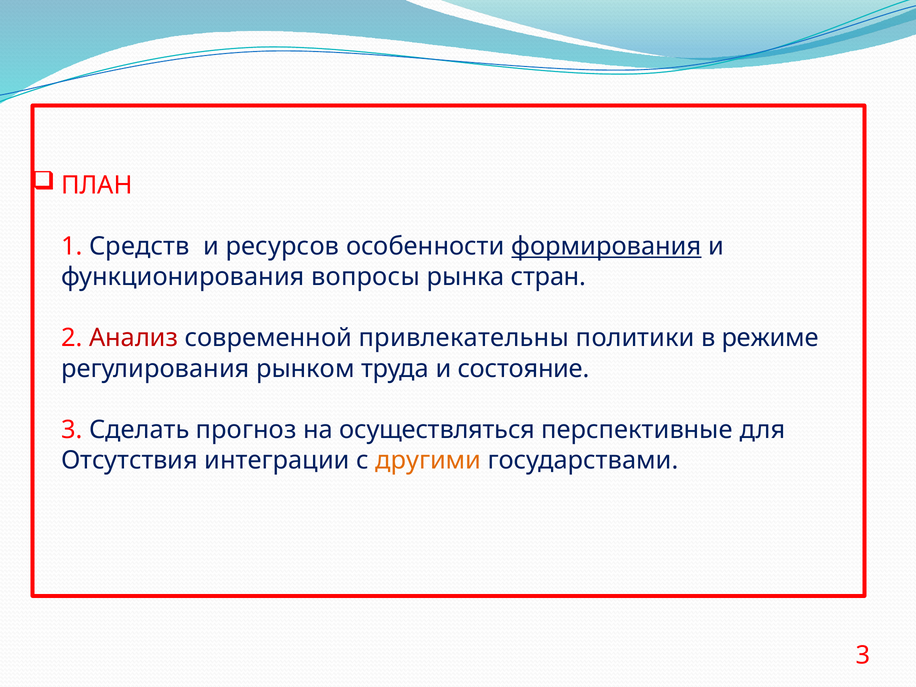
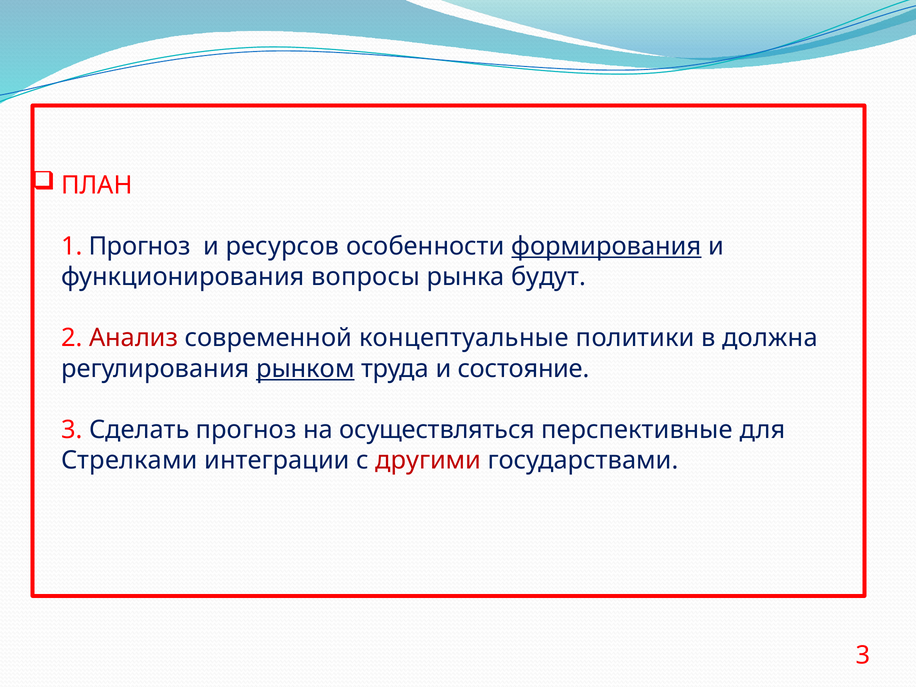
1 Средств: Средств -> Прогноз
стран: стран -> будут
привлекательны: привлекательны -> концептуальные
режиме: режиме -> должна
рынком underline: none -> present
Отсутствия: Отсутствия -> Стрелками
другими colour: orange -> red
